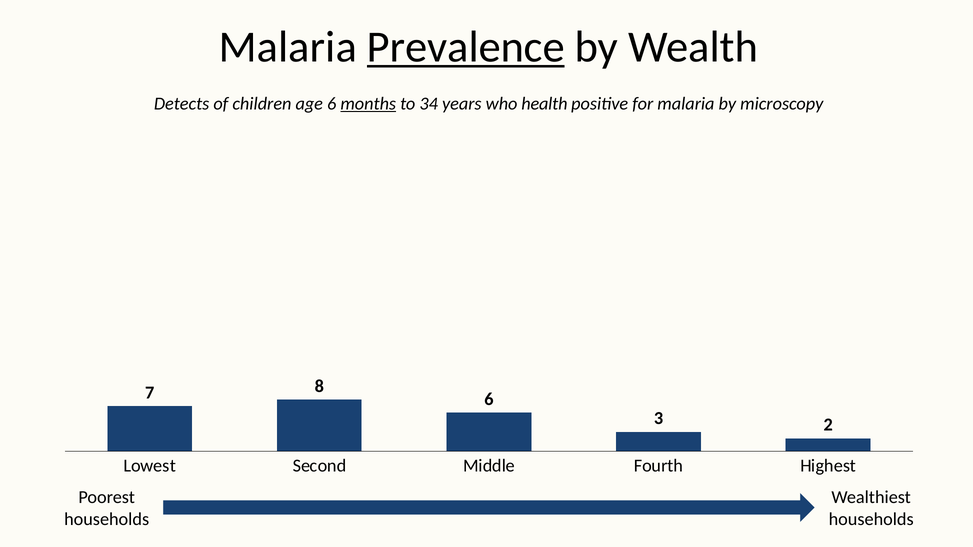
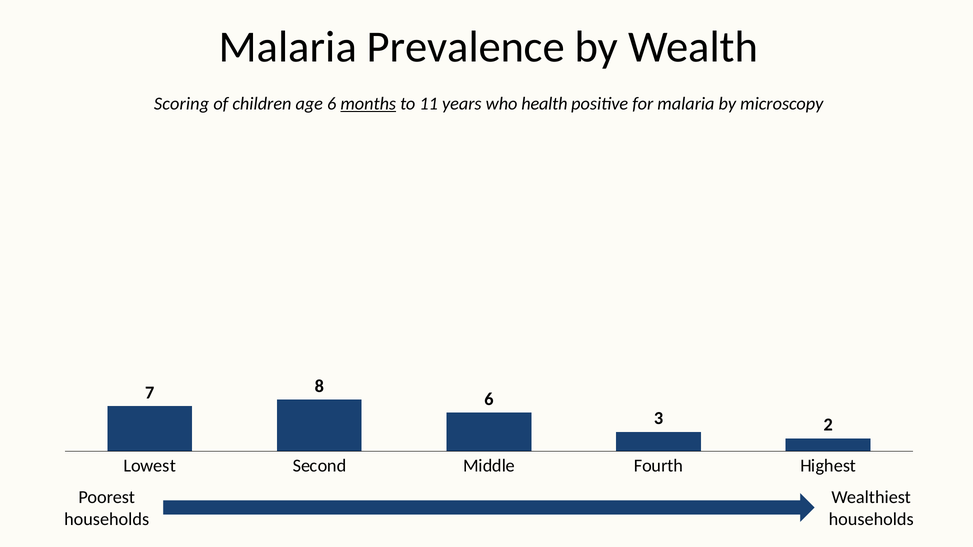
Prevalence underline: present -> none
Detects: Detects -> Scoring
34: 34 -> 11
